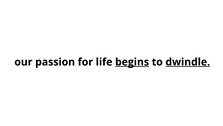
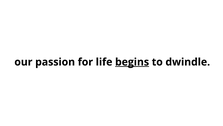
dwindle underline: present -> none
